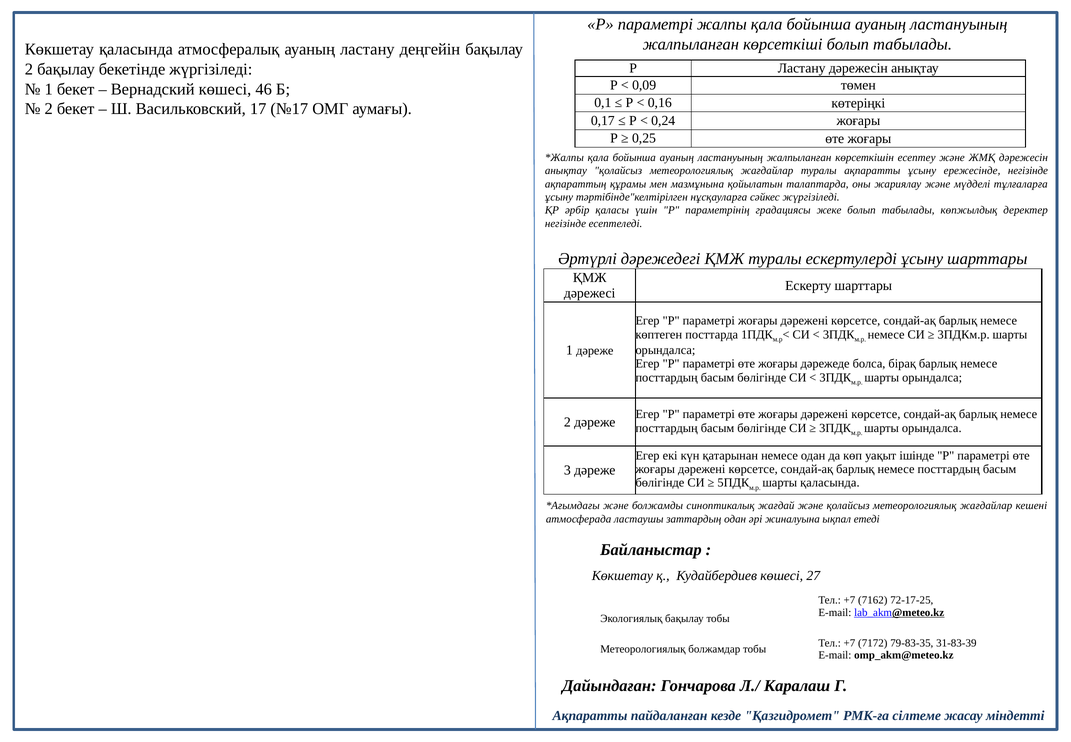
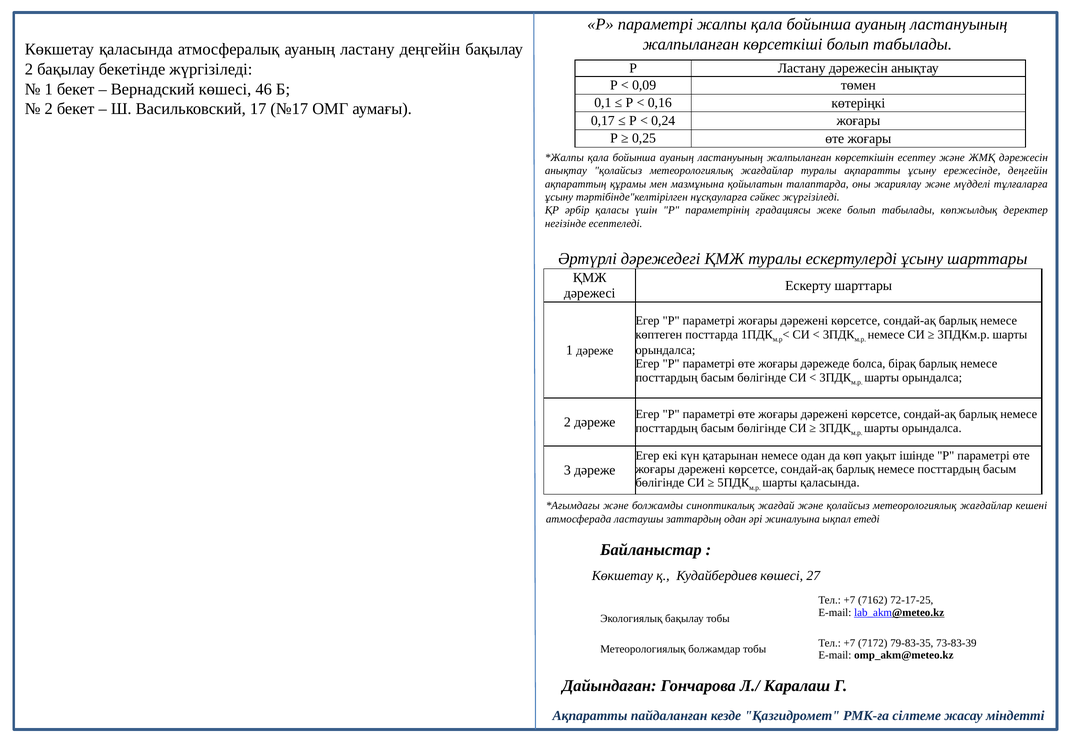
ережесінде негізінде: негізінде -> деңгейін
31-83-39: 31-83-39 -> 73-83-39
